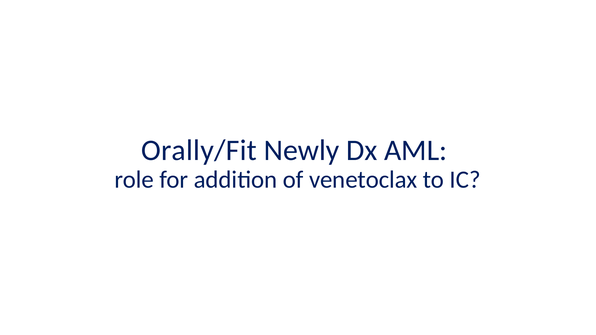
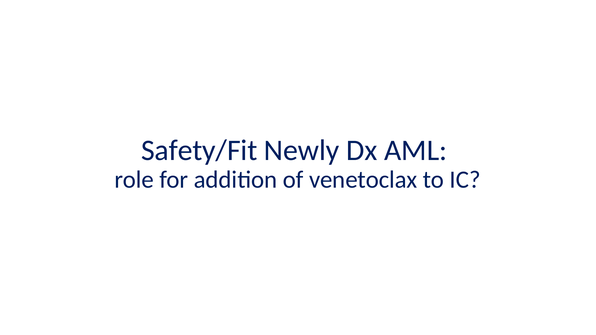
Orally/Fit: Orally/Fit -> Safety/Fit
